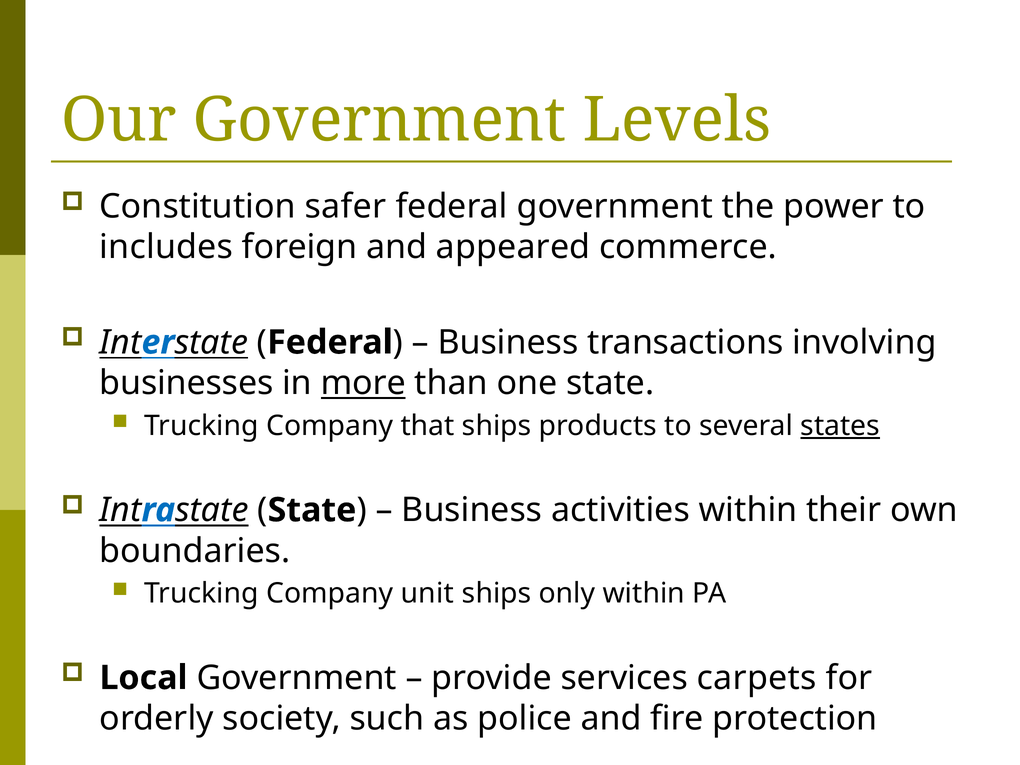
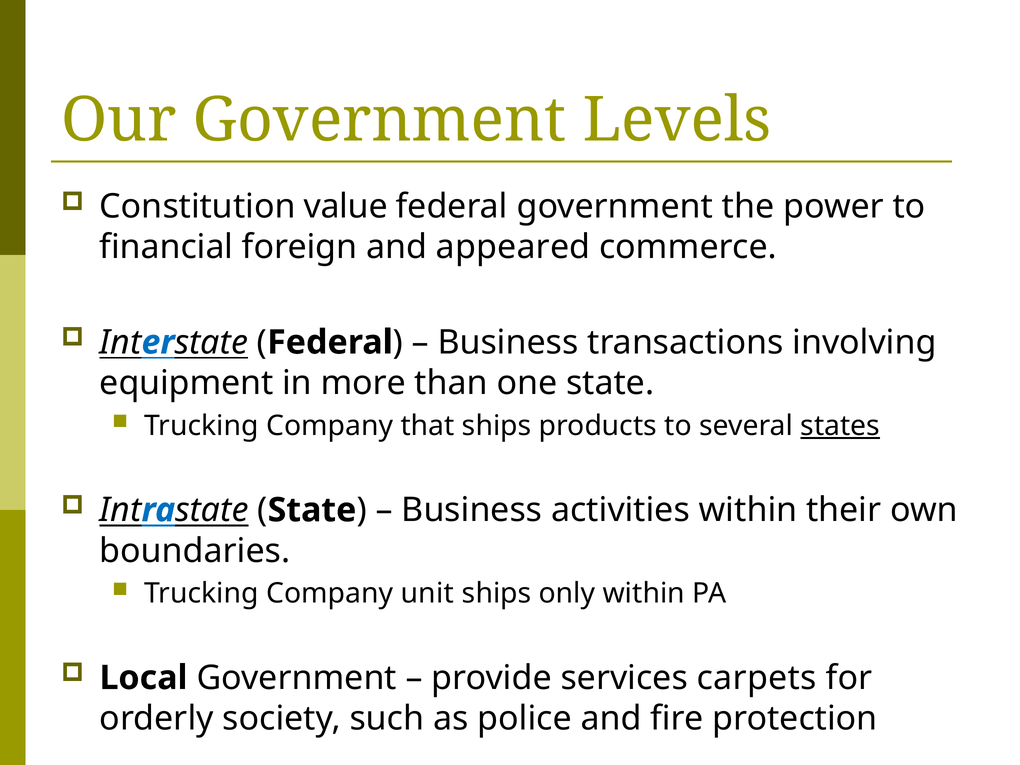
safer: safer -> value
includes: includes -> financial
businesses: businesses -> equipment
more underline: present -> none
